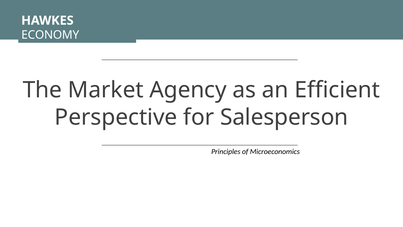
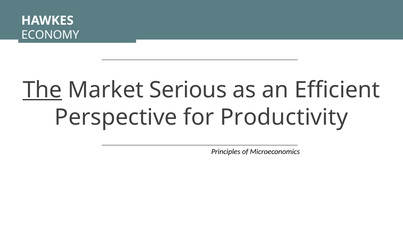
The underline: none -> present
Agency: Agency -> Serious
Salesperson: Salesperson -> Productivity
